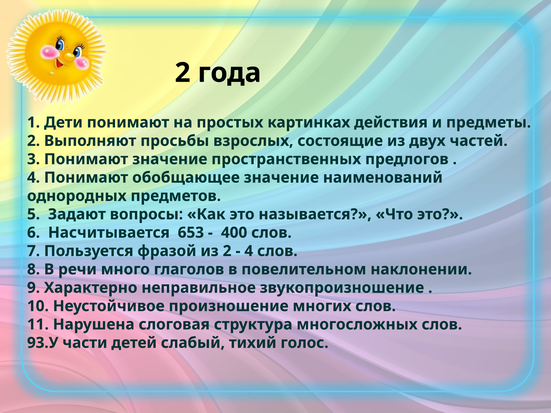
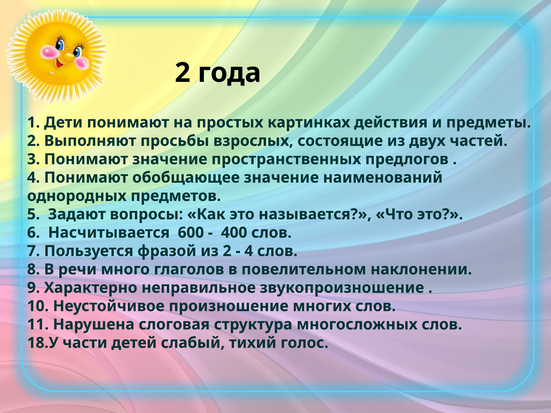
653: 653 -> 600
93.У: 93.У -> 18.У
